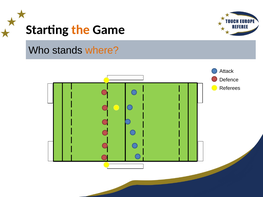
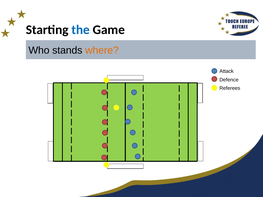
the colour: orange -> blue
